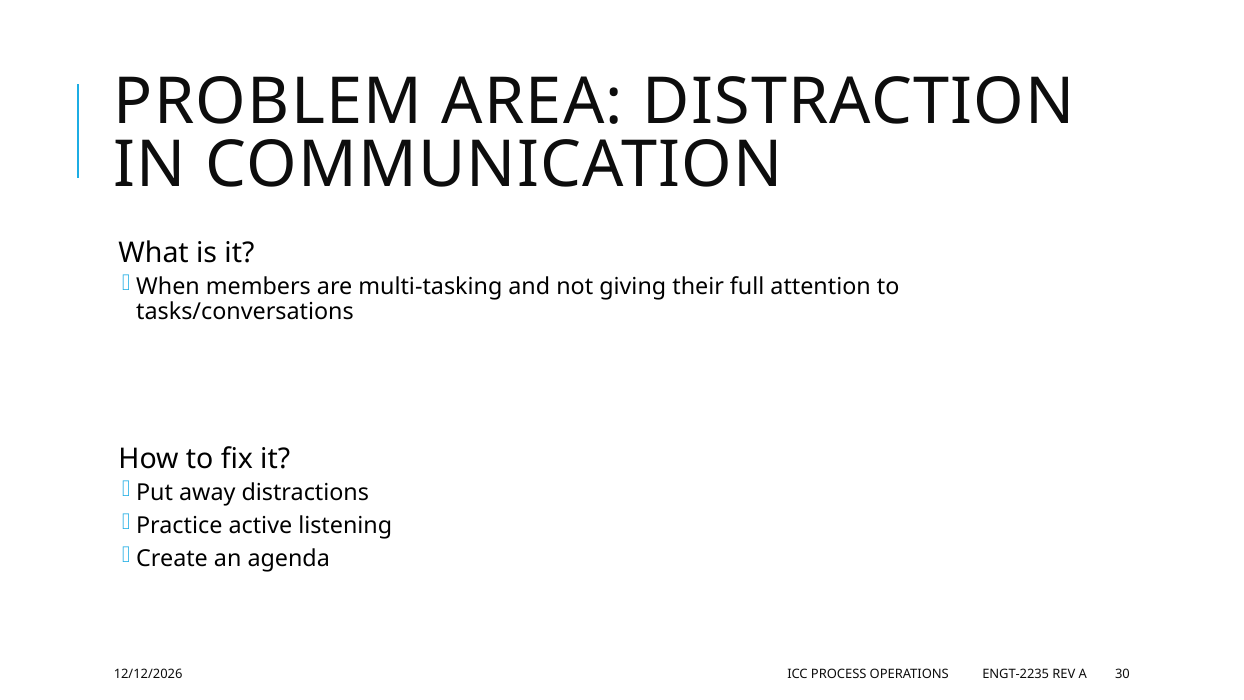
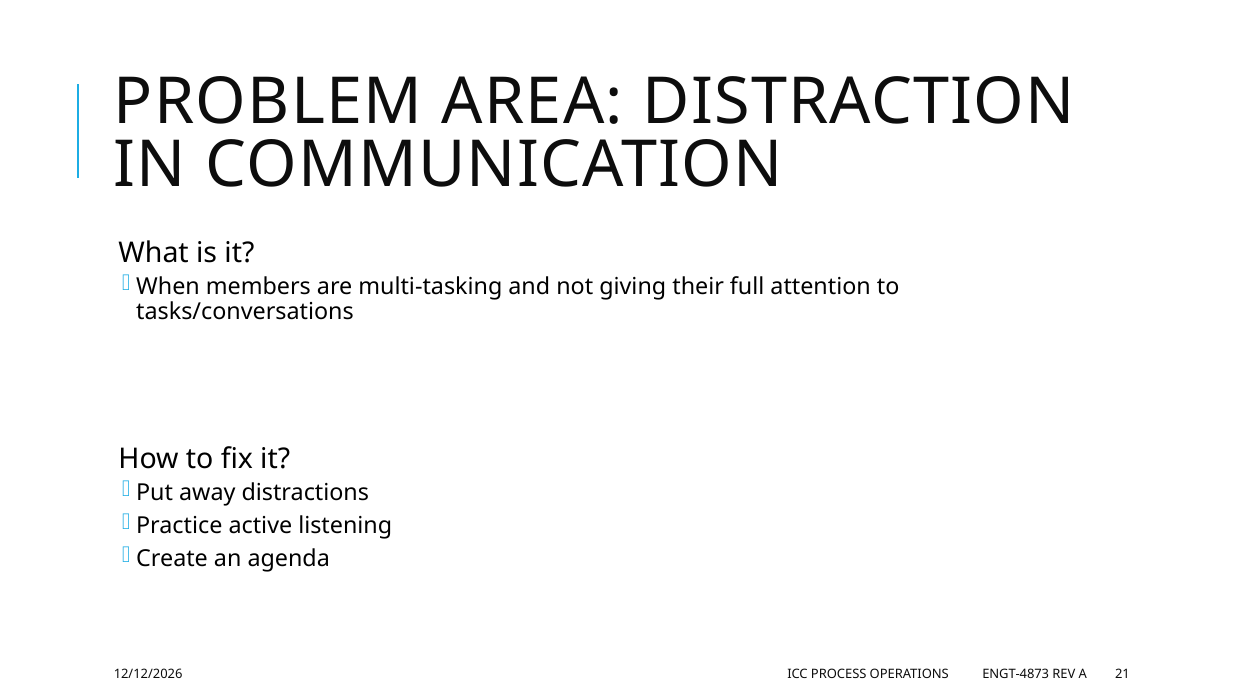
ENGT-2235: ENGT-2235 -> ENGT-4873
30: 30 -> 21
